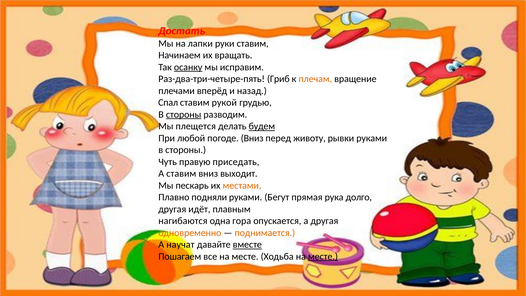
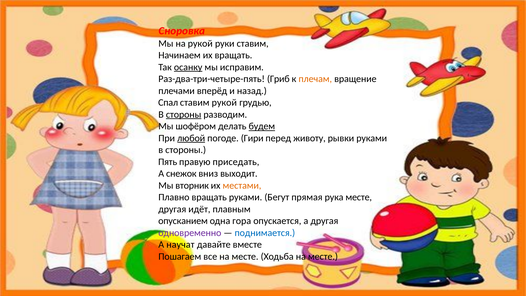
Достать: Достать -> Сноровка
на лапки: лапки -> рукой
плещется: плещется -> шофёром
любой underline: none -> present
погоде Вниз: Вниз -> Гири
Чуть: Чуть -> Пять
А ставим: ставим -> снежок
пескарь: пескарь -> вторник
Плавно подняли: подняли -> вращать
рука долго: долго -> месте
нагибаются: нагибаются -> опусканием
одновременно colour: orange -> purple
поднимается colour: orange -> blue
вместе underline: present -> none
месте at (323, 256) underline: present -> none
